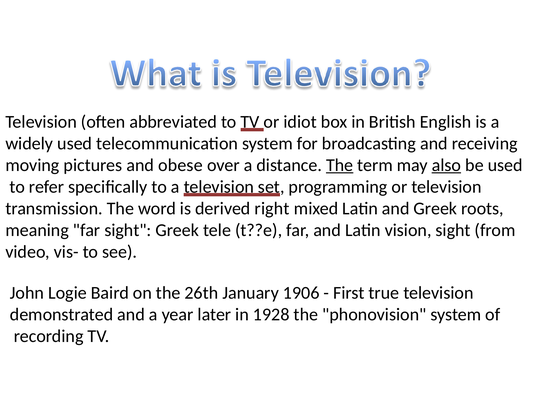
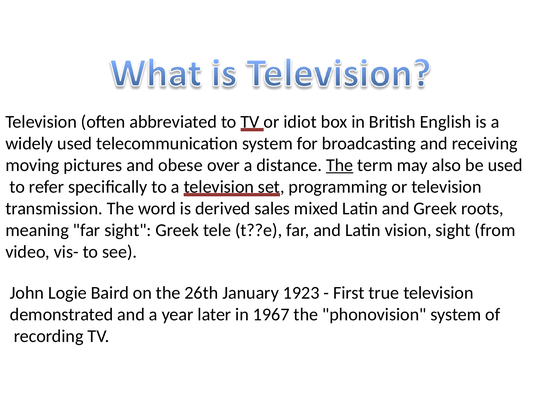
also underline: present -> none
right: right -> sales
1906: 1906 -> 1923
1928: 1928 -> 1967
